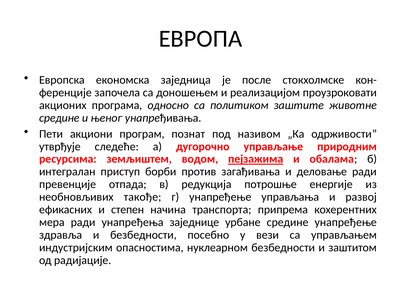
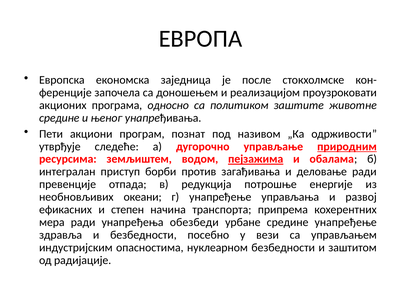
природним underline: none -> present
такође: такође -> океани
заједнице: заједнице -> обезбеди
